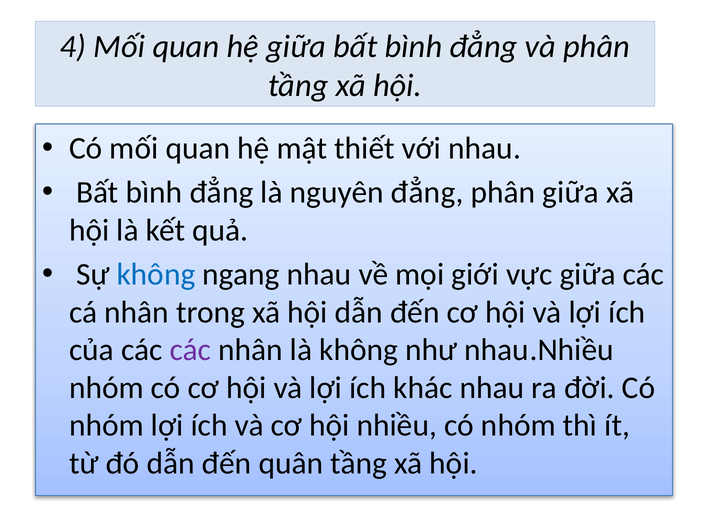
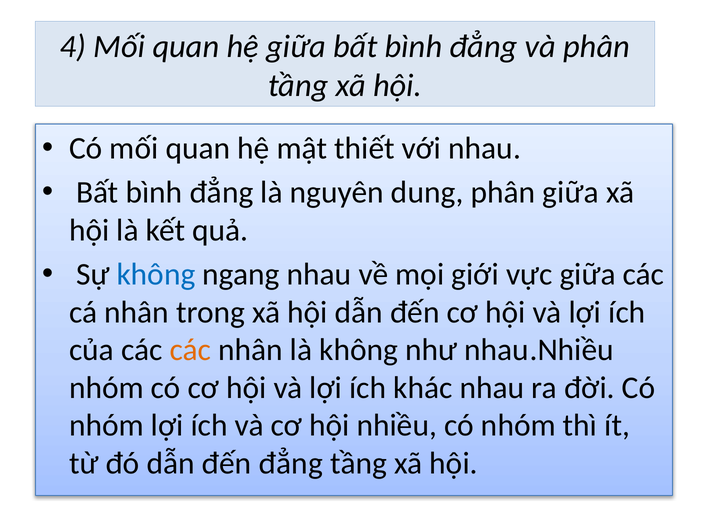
nguyên đẳng: đẳng -> dung
các at (190, 350) colour: purple -> orange
đến quân: quân -> đẳng
